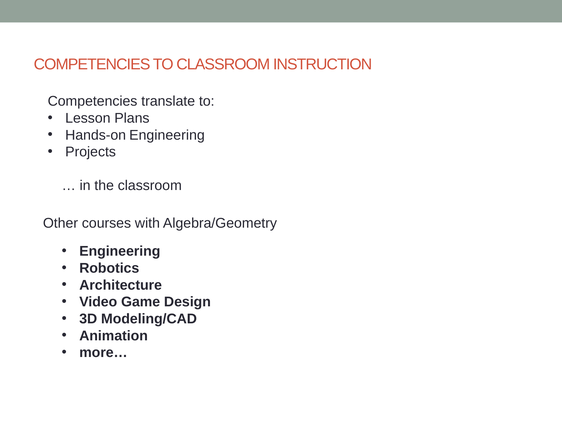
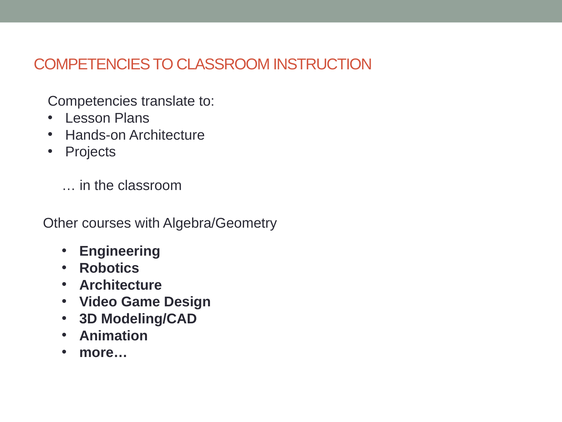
Hands-on Engineering: Engineering -> Architecture
